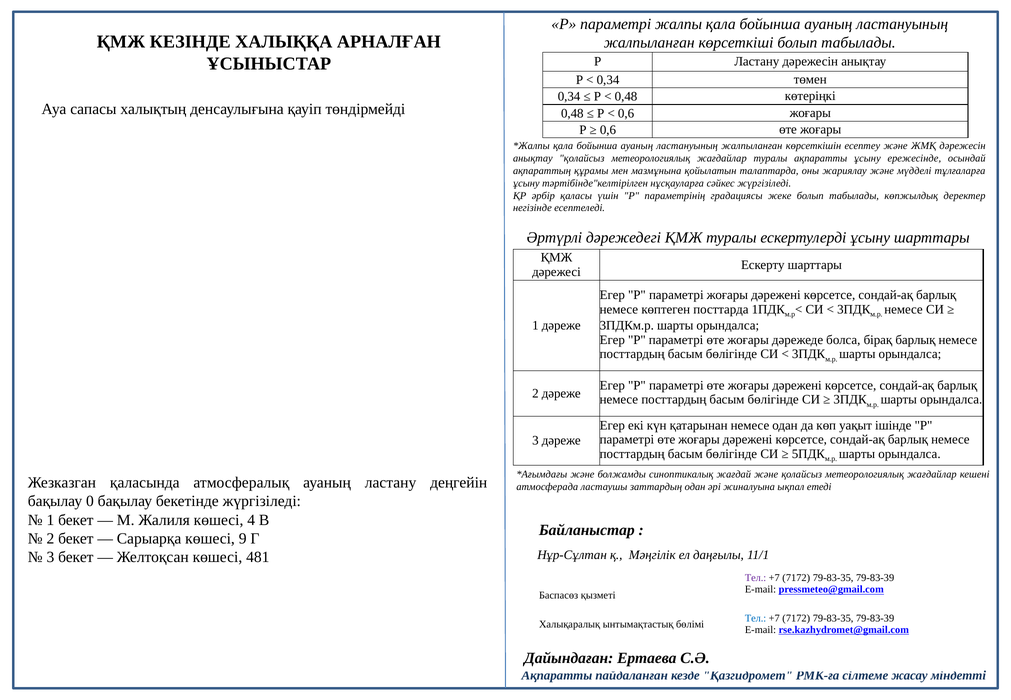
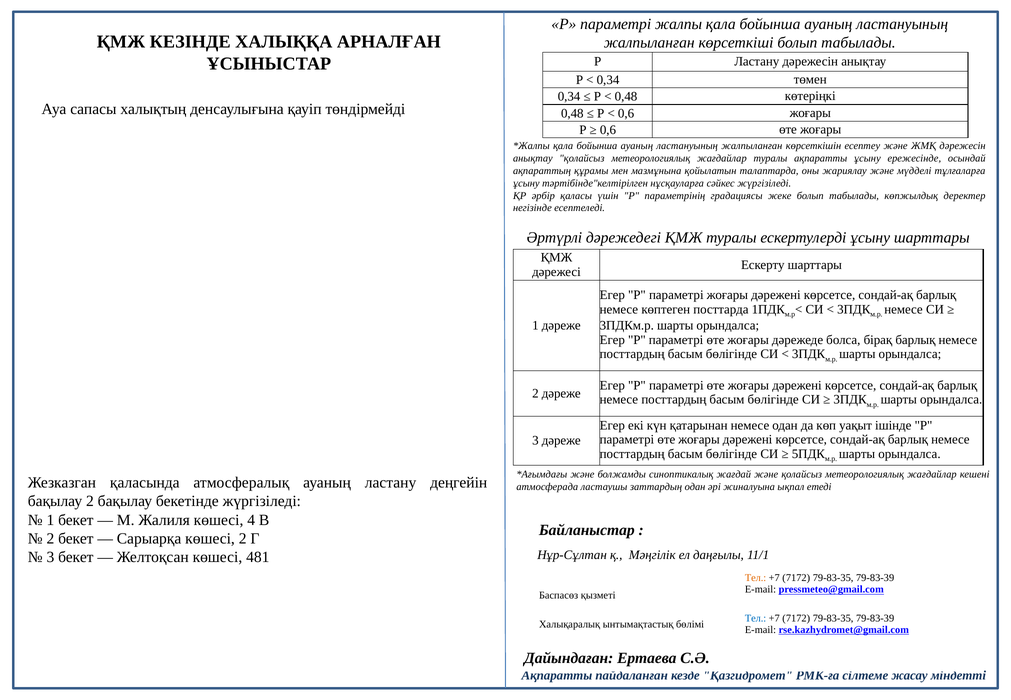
бақылау 0: 0 -> 2
көшесі 9: 9 -> 2
Тел at (756, 578) colour: purple -> orange
